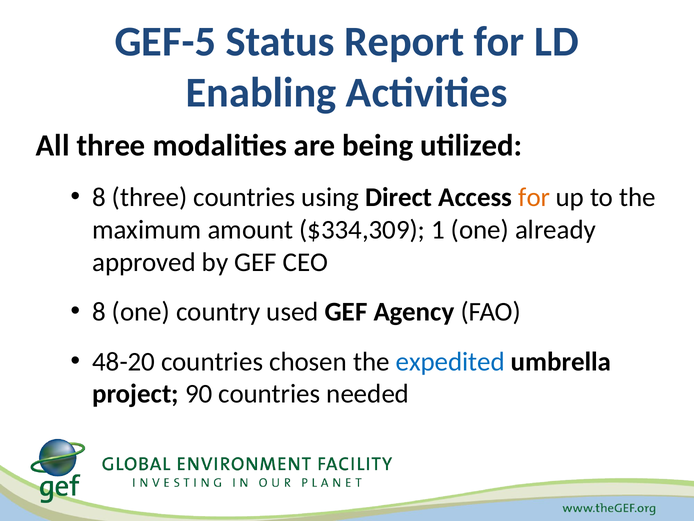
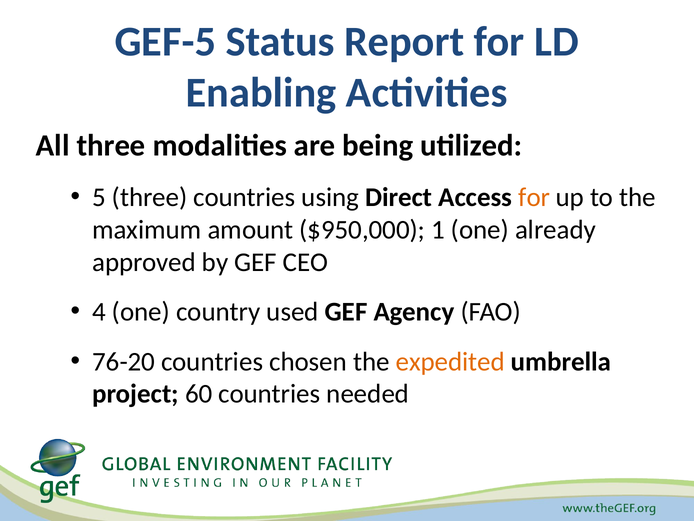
8 at (99, 197): 8 -> 5
$334,309: $334,309 -> $950,000
8 at (99, 312): 8 -> 4
48-20: 48-20 -> 76-20
expedited colour: blue -> orange
90: 90 -> 60
